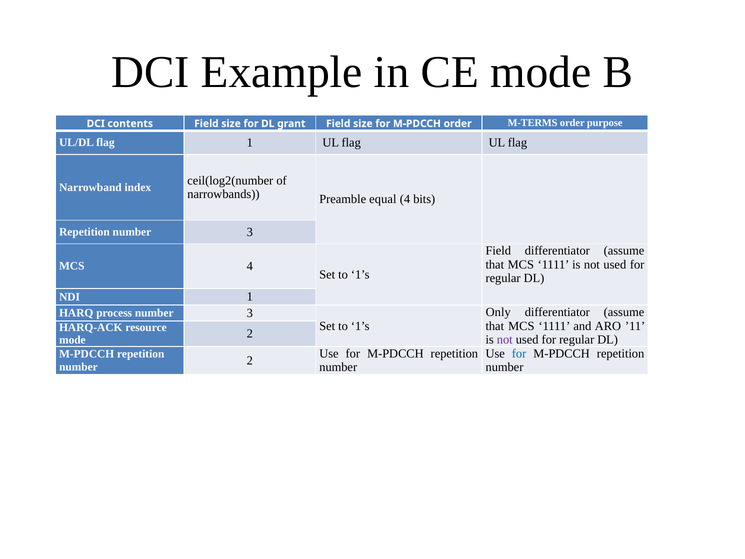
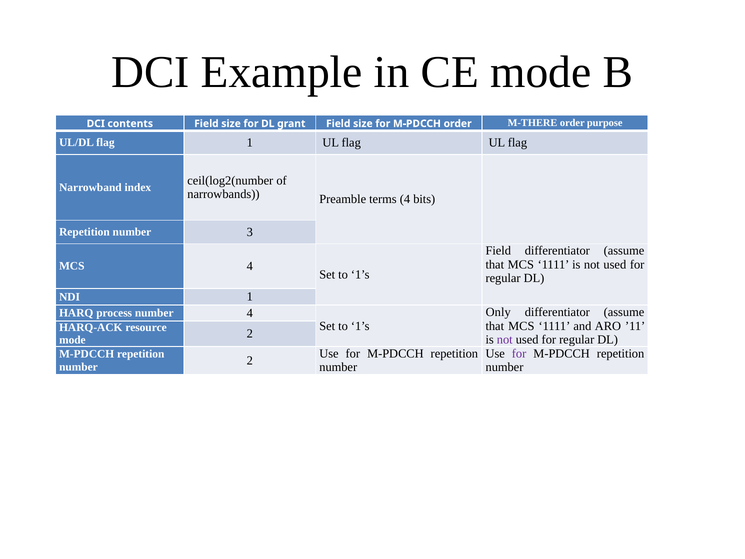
M-TERMS: M-TERMS -> M-THERE
equal: equal -> terms
process number 3: 3 -> 4
for at (519, 353) colour: blue -> purple
